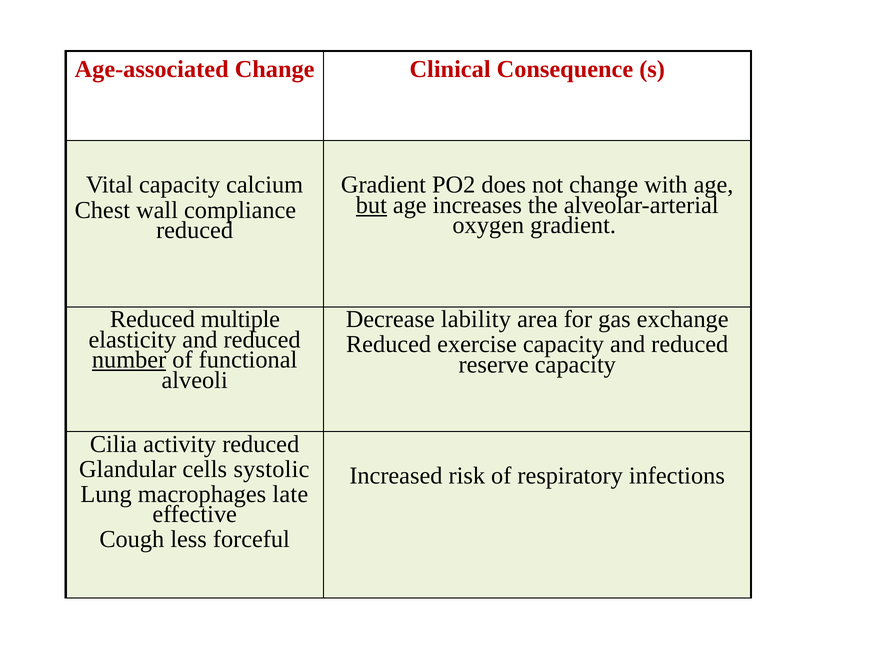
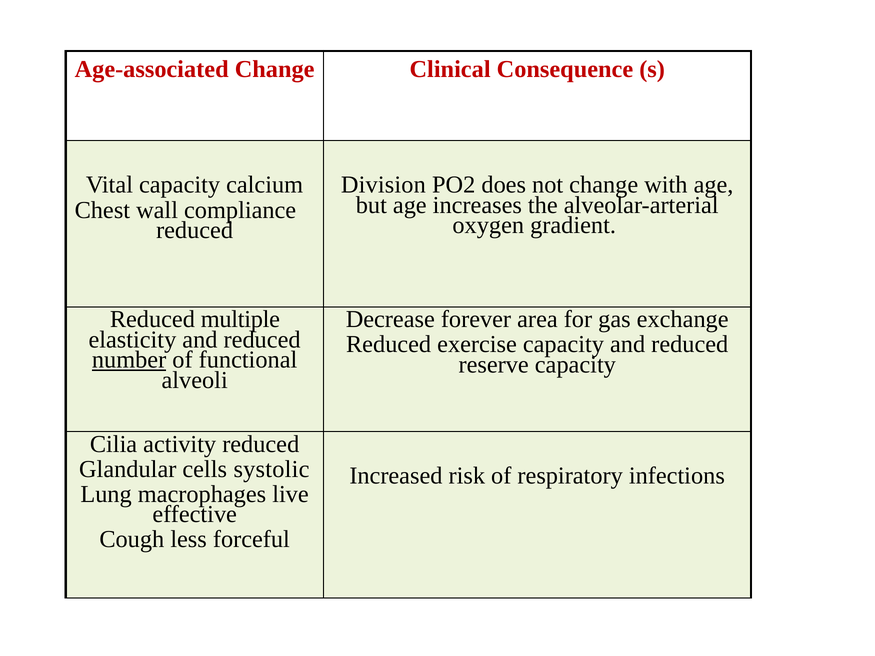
Gradient at (383, 185): Gradient -> Division
but underline: present -> none
lability: lability -> forever
late: late -> live
